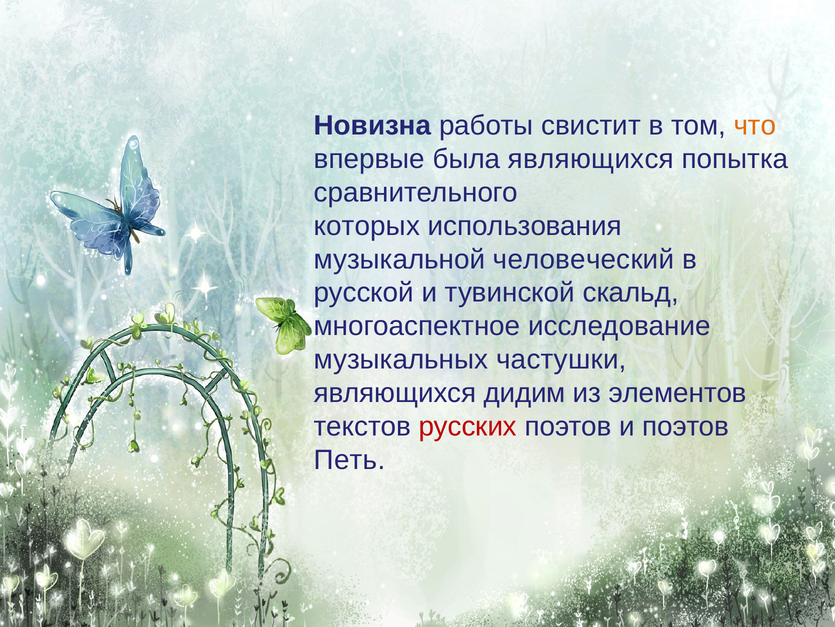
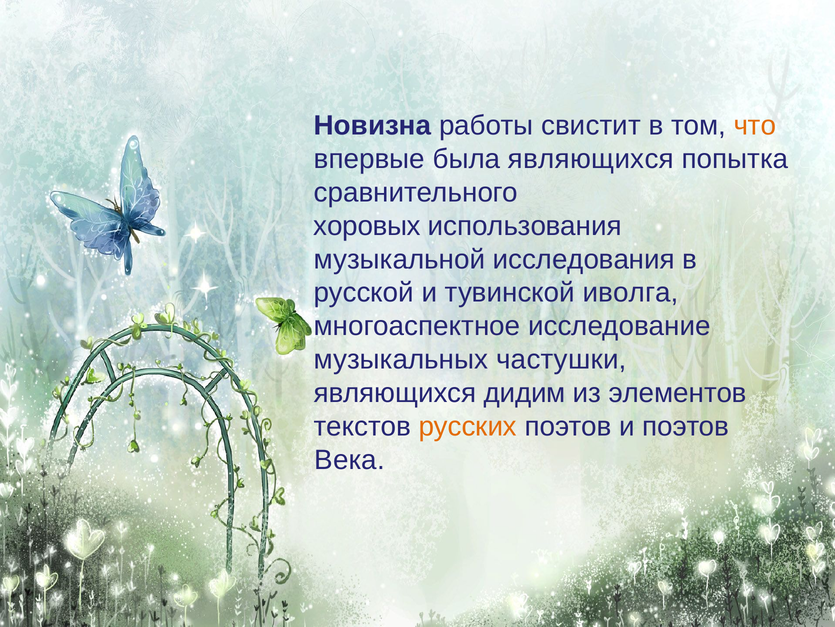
которых: которых -> хоровых
человеческий: человеческий -> исследования
скальд: скальд -> иволга
русских colour: red -> orange
Петь: Петь -> Века
